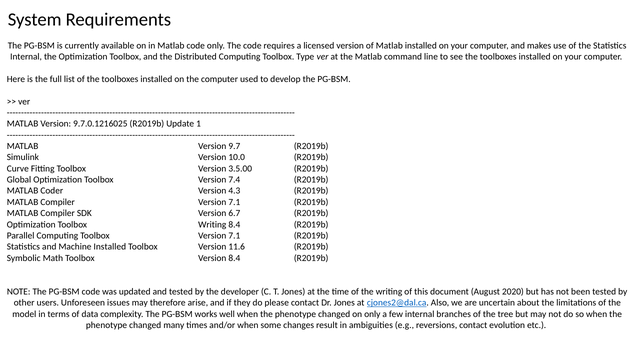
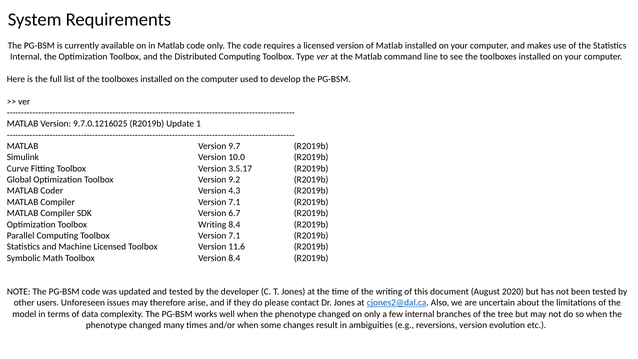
3.5.00: 3.5.00 -> 3.5.17
7.4: 7.4 -> 9.2
Machine Installed: Installed -> Licensed
reversions contact: contact -> version
